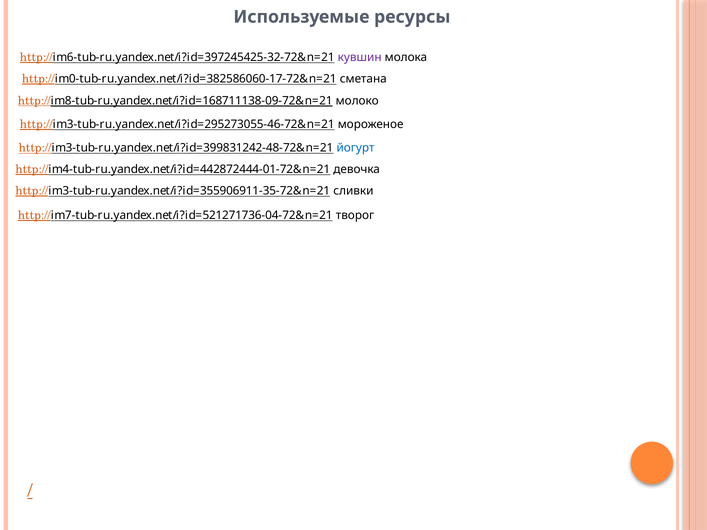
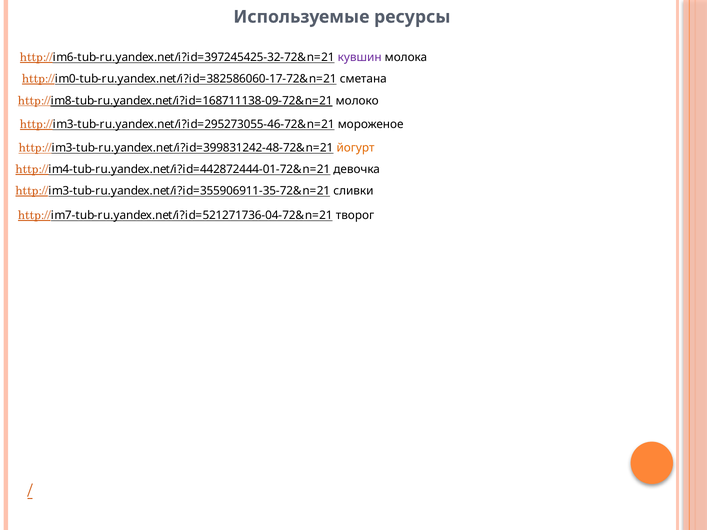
йогурт colour: blue -> orange
